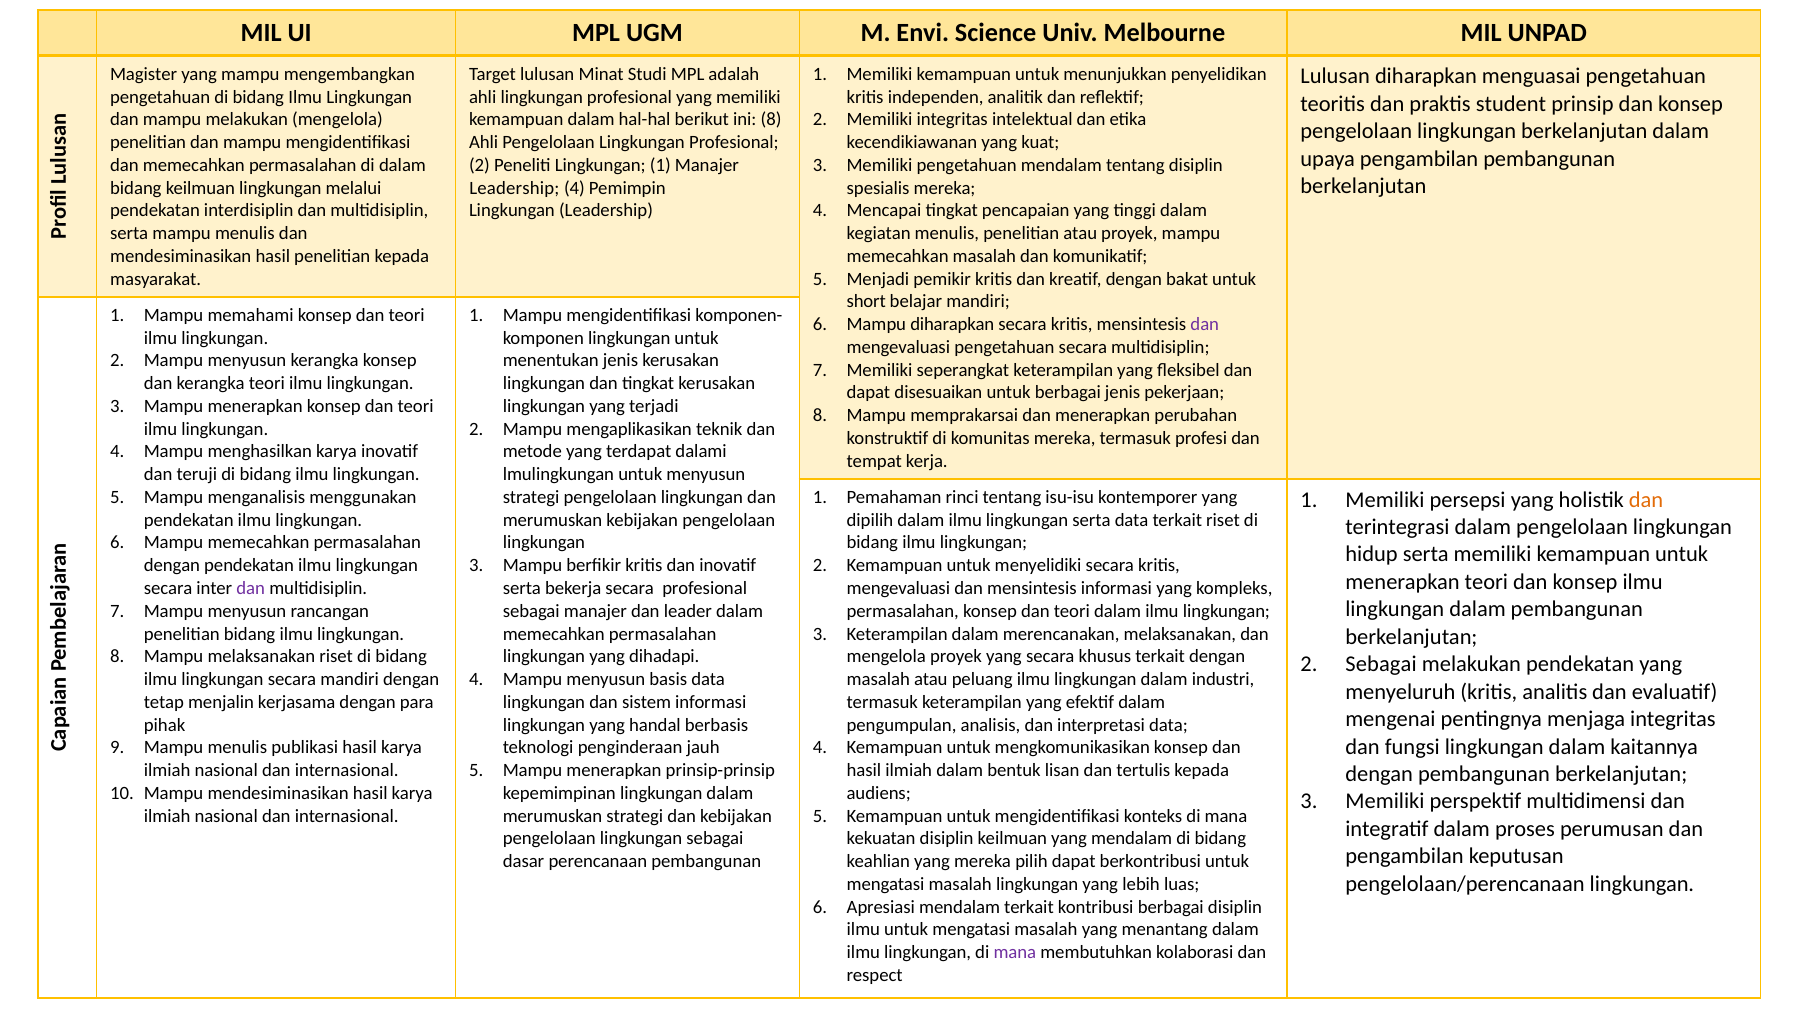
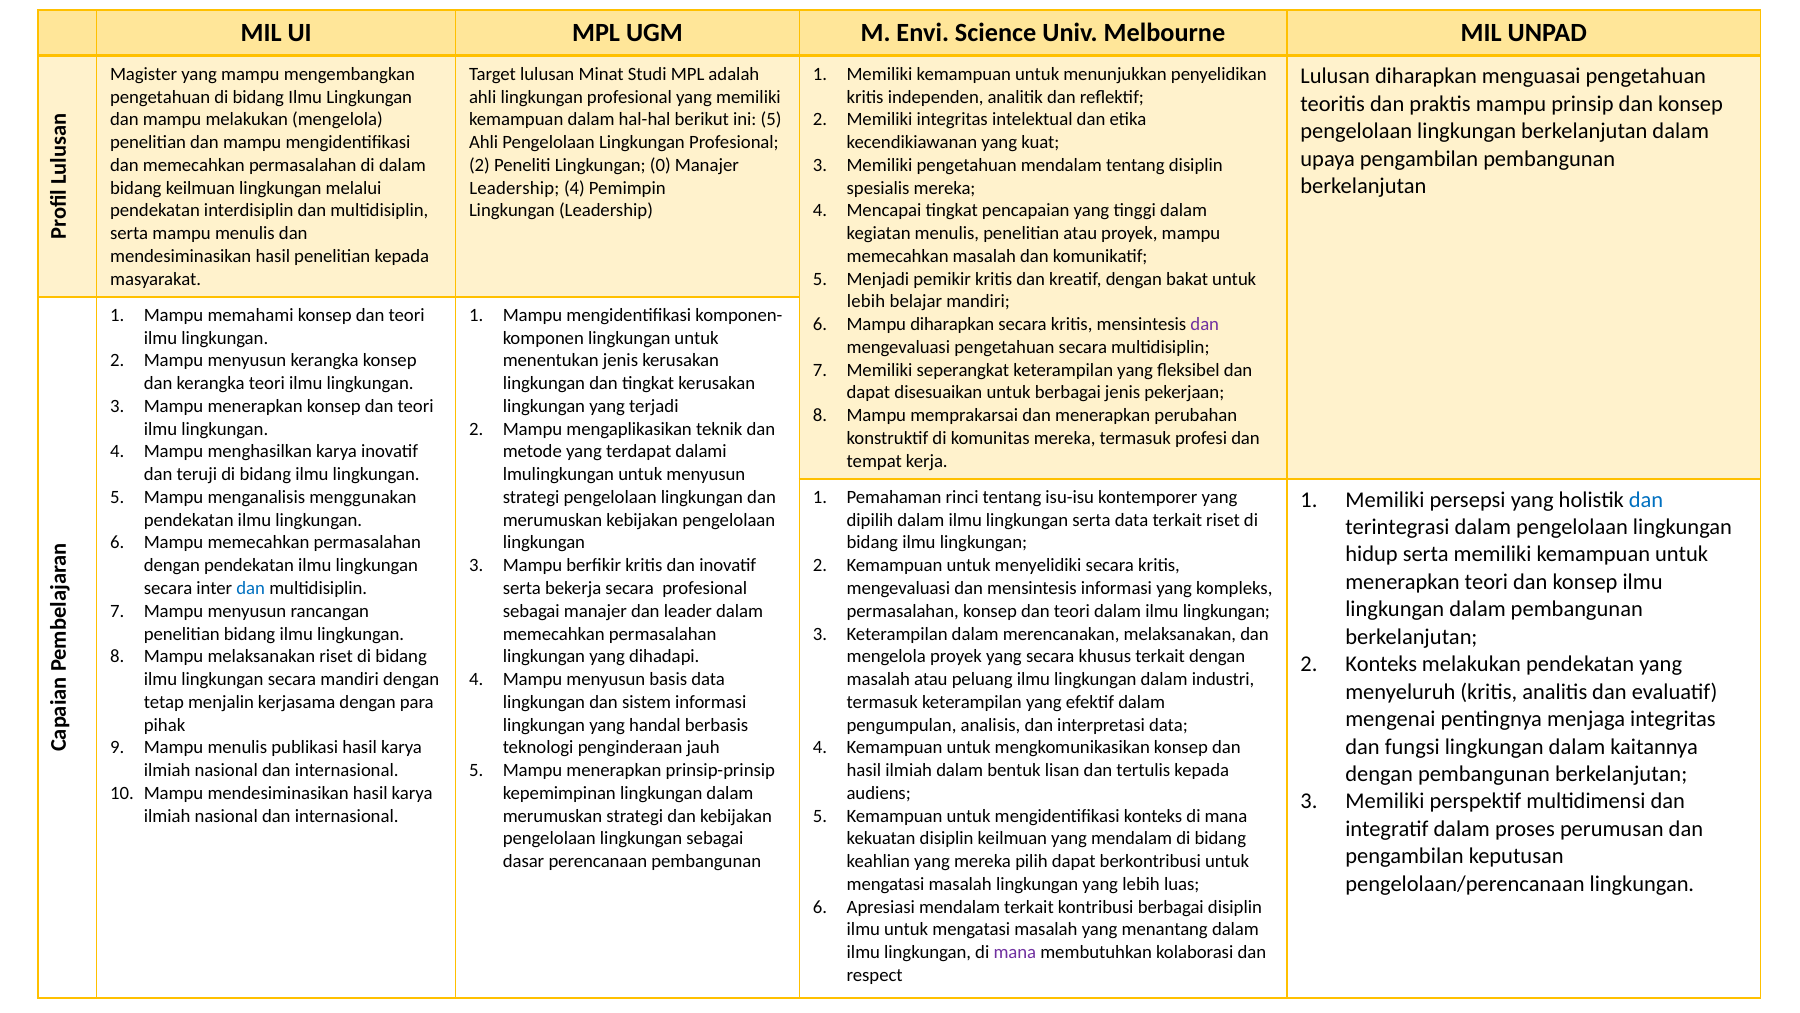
praktis student: student -> mampu
ini 8: 8 -> 5
Lingkungan 1: 1 -> 0
short at (866, 301): short -> lebih
dan at (1646, 499) colour: orange -> blue
dan at (251, 588) colour: purple -> blue
2 Sebagai: Sebagai -> Konteks
